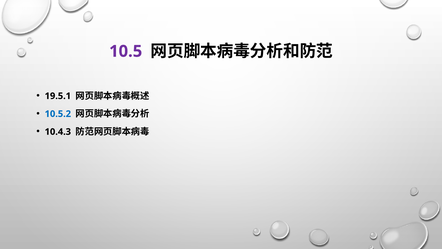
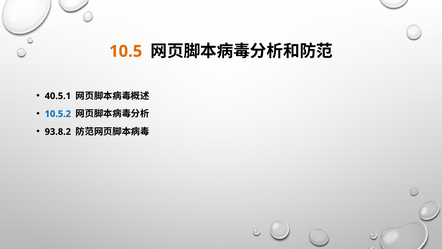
10.5 colour: purple -> orange
19.5.1: 19.5.1 -> 40.5.1
10.4.3: 10.4.3 -> 93.8.2
